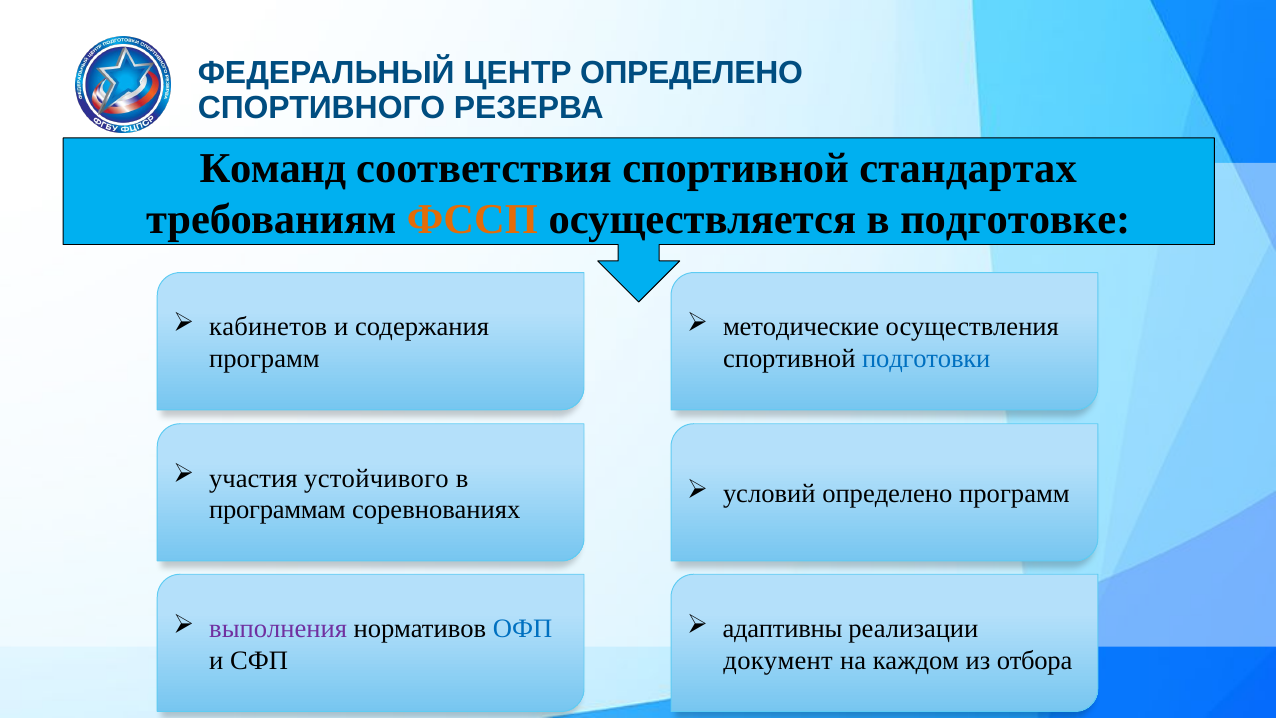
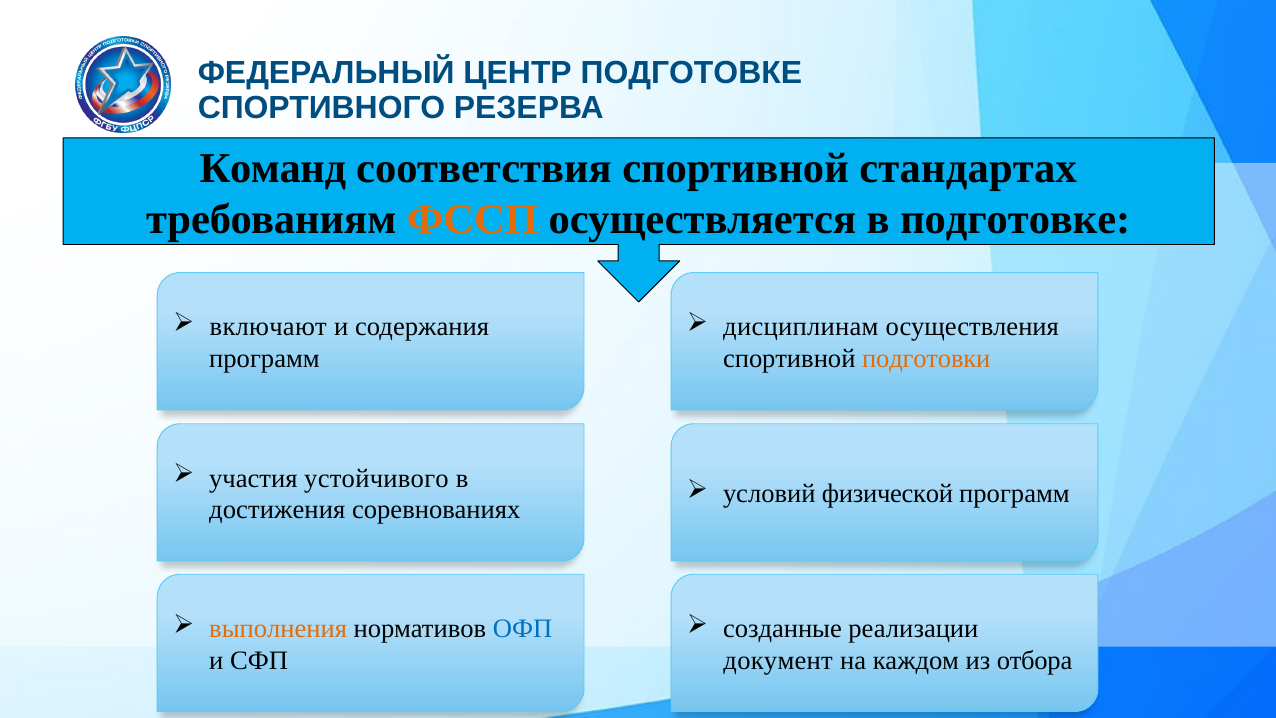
ОПРЕДЕЛЕНО at (692, 73): ОПРЕДЕЛЕНО -> ПОДГОТОВКЕ
кабинетов: кабинетов -> включают
методические: методические -> дисциплинам
подготовки colour: blue -> orange
условий определено: определено -> физической
программам: программам -> достижения
выполнения colour: purple -> orange
адаптивны: адаптивны -> созданные
